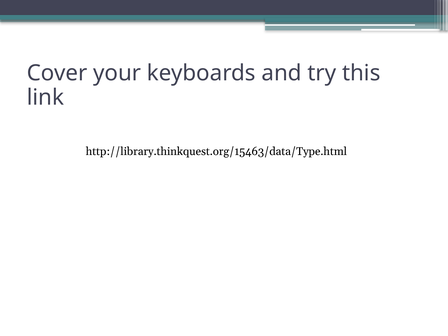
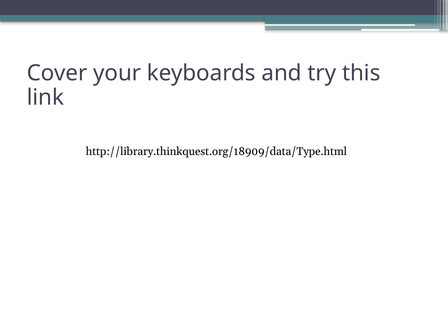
http://library.thinkquest.org/15463/data/Type.html: http://library.thinkquest.org/15463/data/Type.html -> http://library.thinkquest.org/18909/data/Type.html
